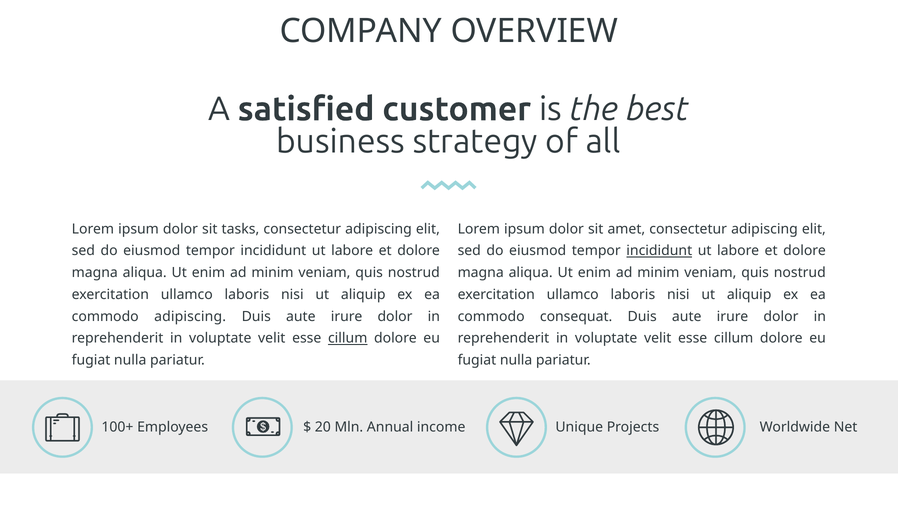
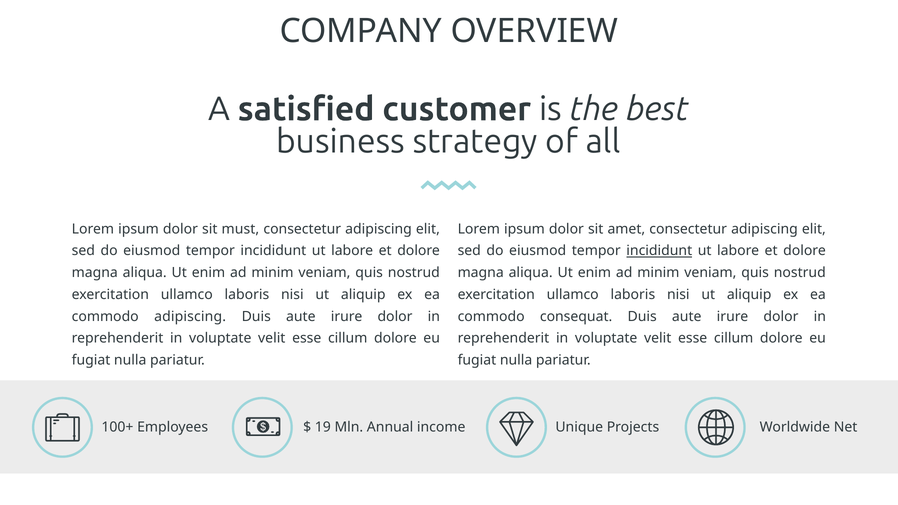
tasks: tasks -> must
cillum at (348, 338) underline: present -> none
20: 20 -> 19
